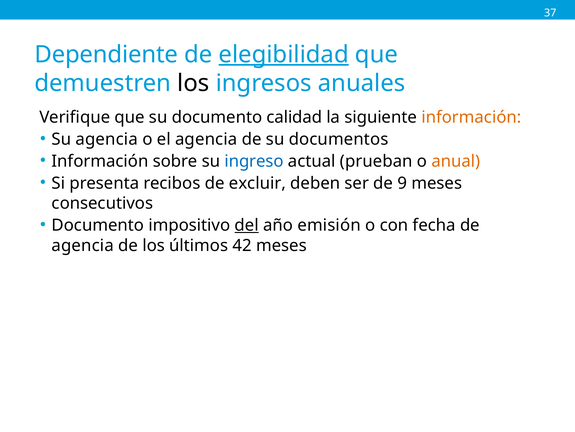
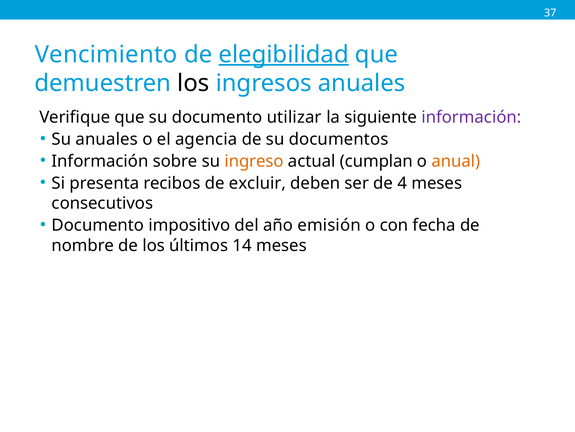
Dependiente: Dependiente -> Vencimiento
calidad: calidad -> utilizar
información at (471, 117) colour: orange -> purple
Su agencia: agencia -> anuales
ingreso colour: blue -> orange
prueban: prueban -> cumplan
9: 9 -> 4
del underline: present -> none
agencia at (83, 245): agencia -> nombre
42: 42 -> 14
